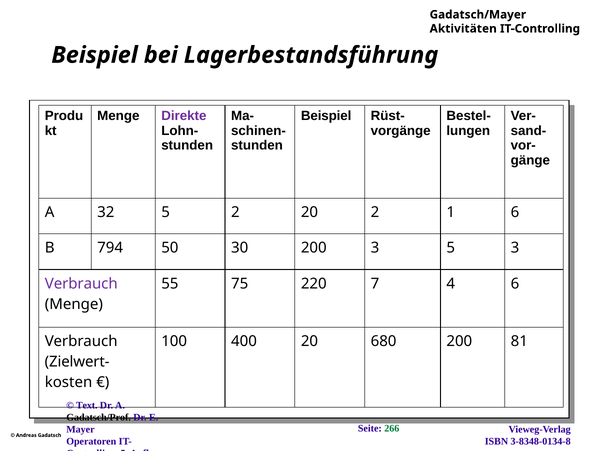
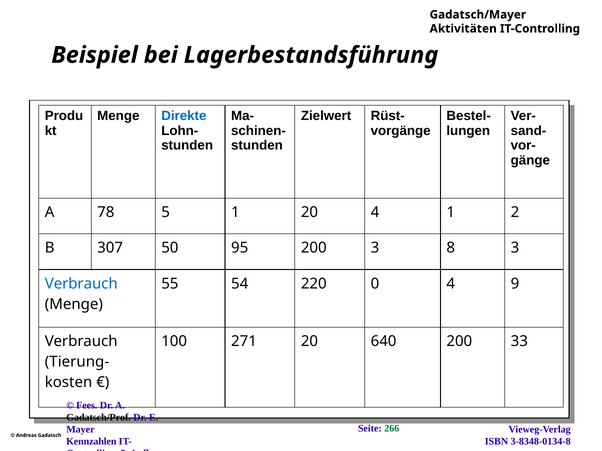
Direkte colour: purple -> blue
Beispiel at (326, 116): Beispiel -> Zielwert
32: 32 -> 78
5 2: 2 -> 1
20 2: 2 -> 4
1 6: 6 -> 2
794: 794 -> 307
30: 30 -> 95
3 5: 5 -> 8
Verbrauch at (81, 284) colour: purple -> blue
75: 75 -> 54
7: 7 -> 0
4 6: 6 -> 9
400: 400 -> 271
680: 680 -> 640
81: 81 -> 33
Zielwert-: Zielwert- -> Tierung-
Text: Text -> Fees
Operatoren: Operatoren -> Kennzahlen
